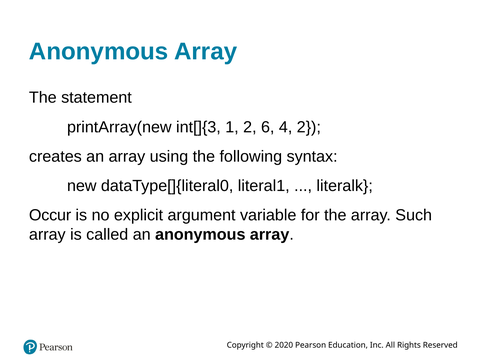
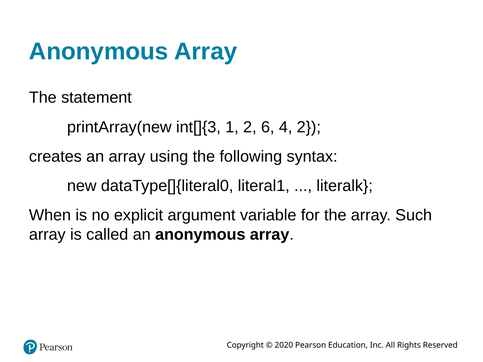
Occur: Occur -> When
